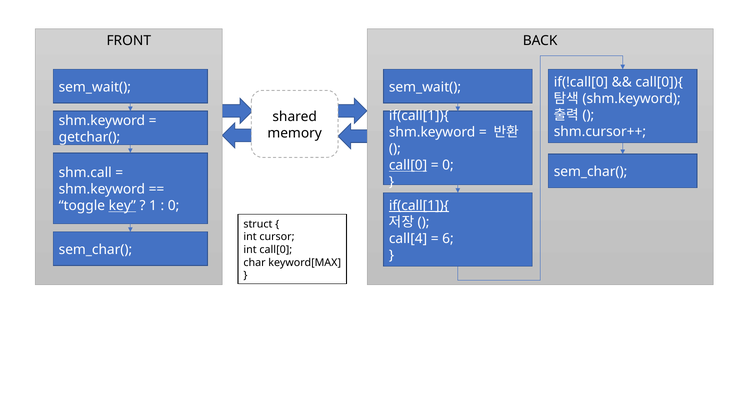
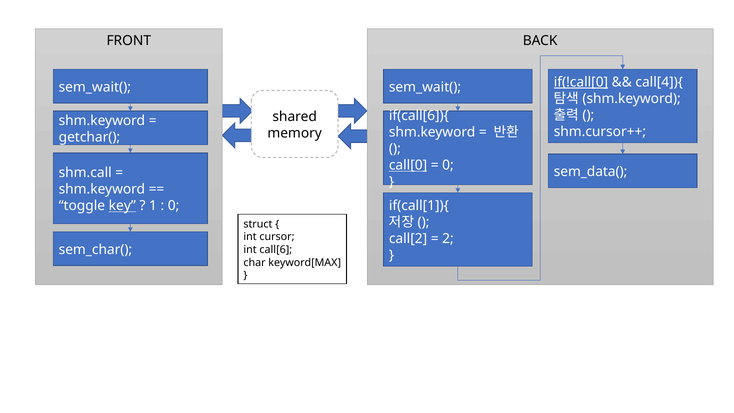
if(!call[0 underline: none -> present
call[0]){: call[0]){ -> call[4]){
if(call[1]){ at (419, 116): if(call[1]){ -> if(call[6]){
sem_char( at (591, 172): sem_char( -> sem_data(
if(call[1]){ at (419, 206) underline: present -> none
call[4: call[4 -> call[2
6: 6 -> 2
int call[0: call[0 -> call[6
